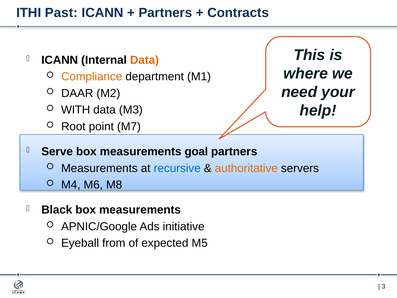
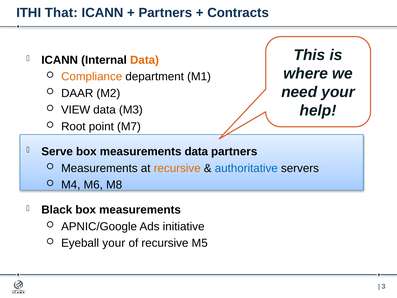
Past: Past -> That
WITH: WITH -> VIEW
measurements goal: goal -> data
recursive at (177, 168) colour: blue -> orange
authoritative colour: orange -> blue
Eyeball from: from -> your
of expected: expected -> recursive
